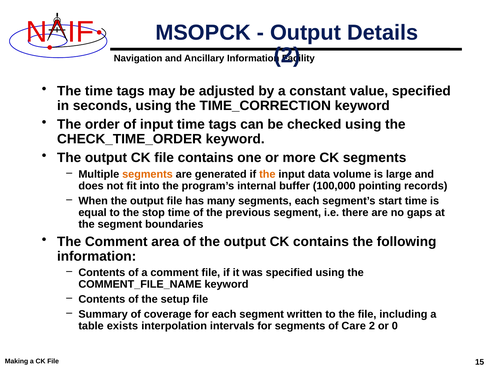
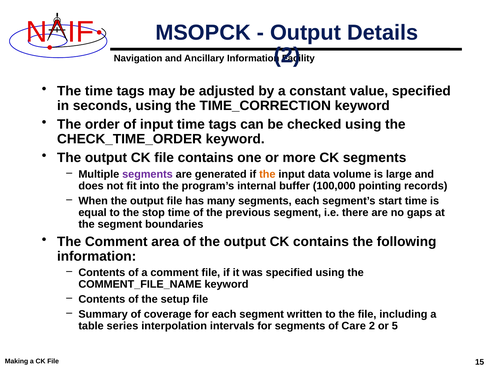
segments at (147, 174) colour: orange -> purple
exists: exists -> series
0: 0 -> 5
